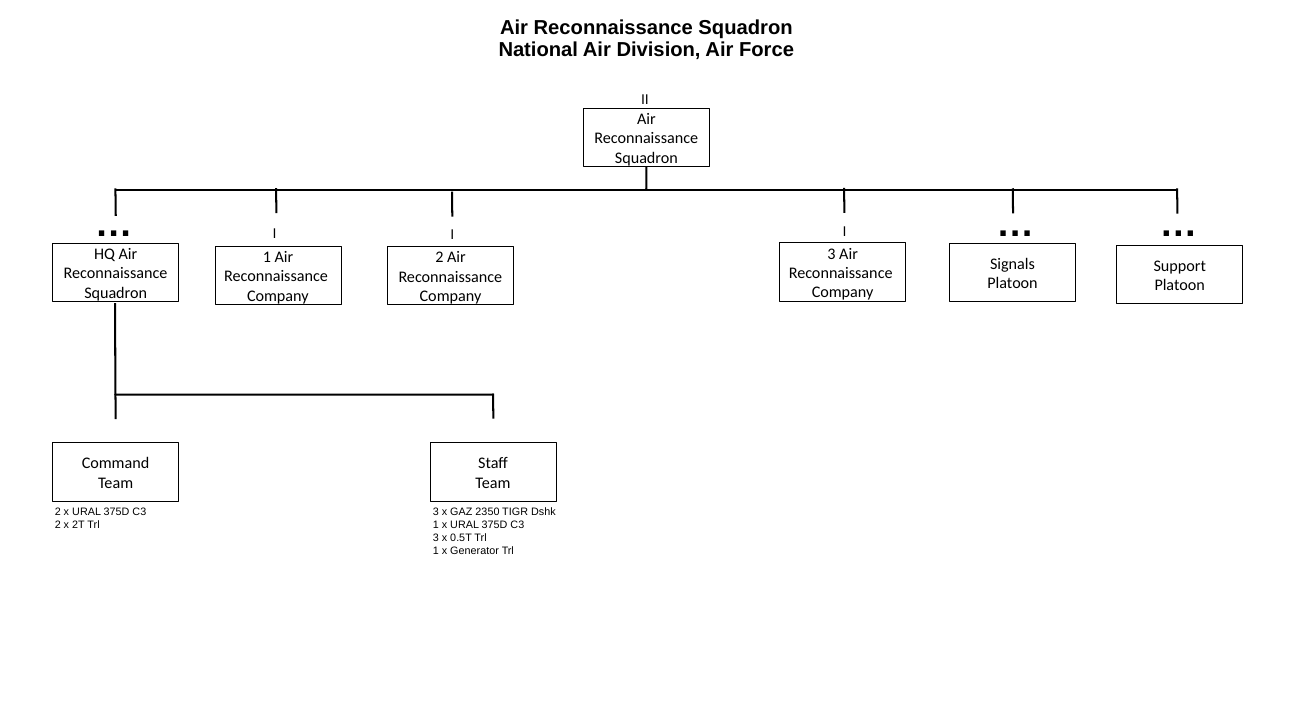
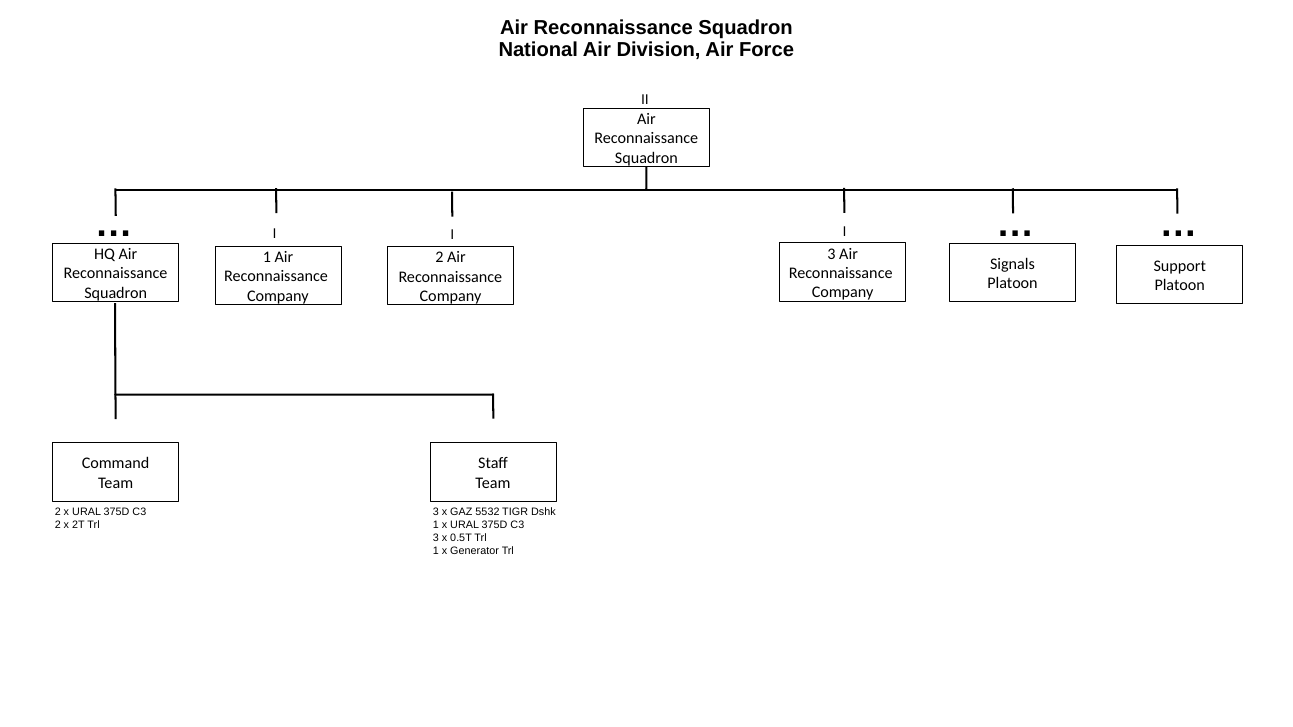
2350: 2350 -> 5532
